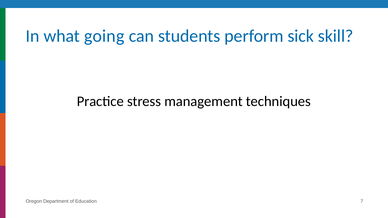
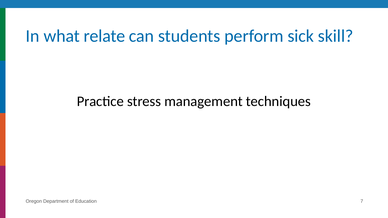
going: going -> relate
